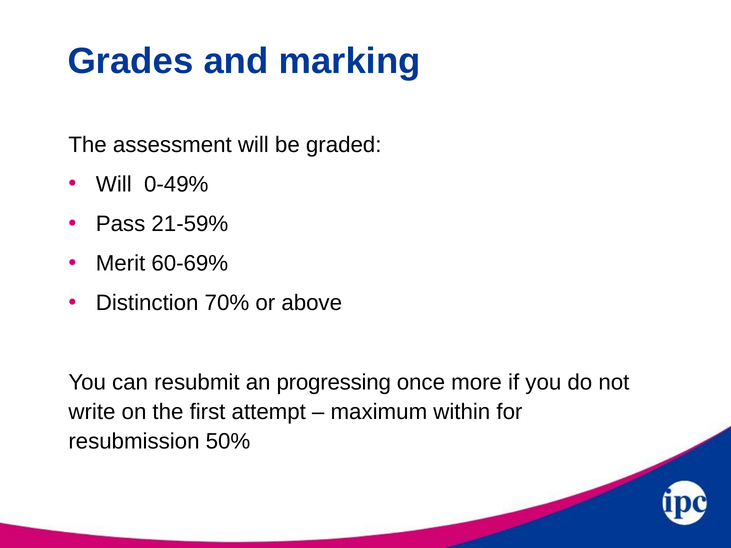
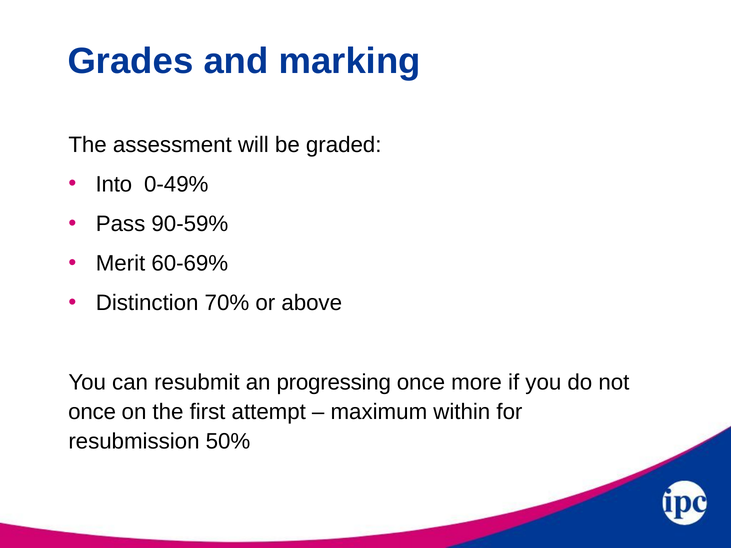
Will at (114, 184): Will -> Into
21-59%: 21-59% -> 90-59%
write at (92, 412): write -> once
